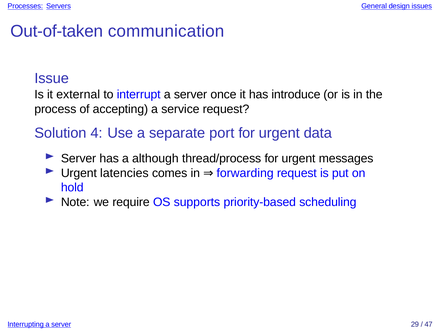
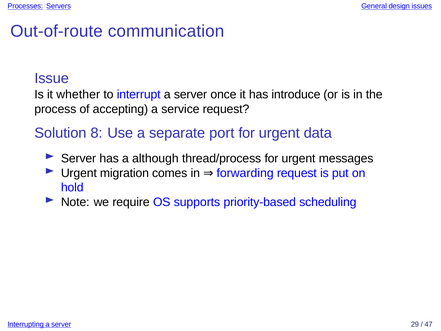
Out-of-taken: Out-of-taken -> Out-of-route
external: external -> whether
4: 4 -> 8
latencies: latencies -> migration
